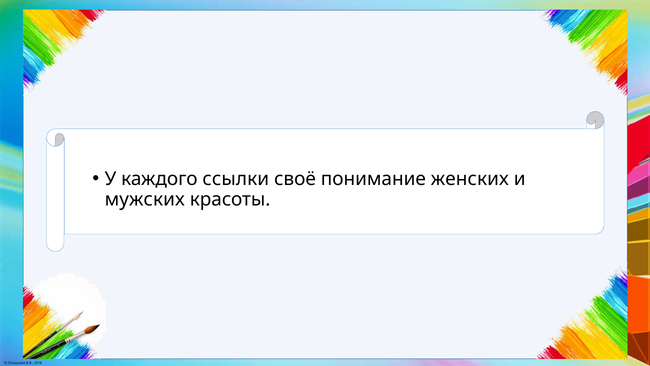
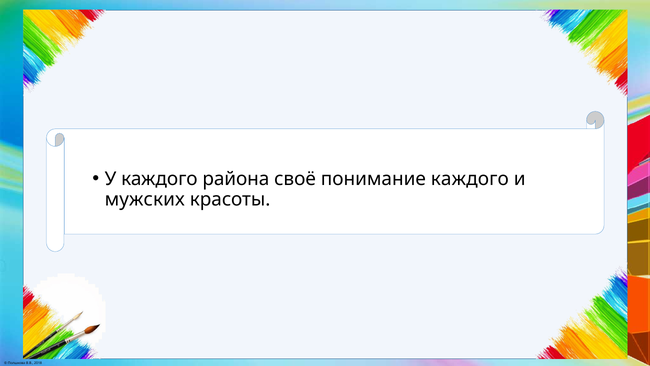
ссылки: ссылки -> района
понимание женских: женских -> каждого
